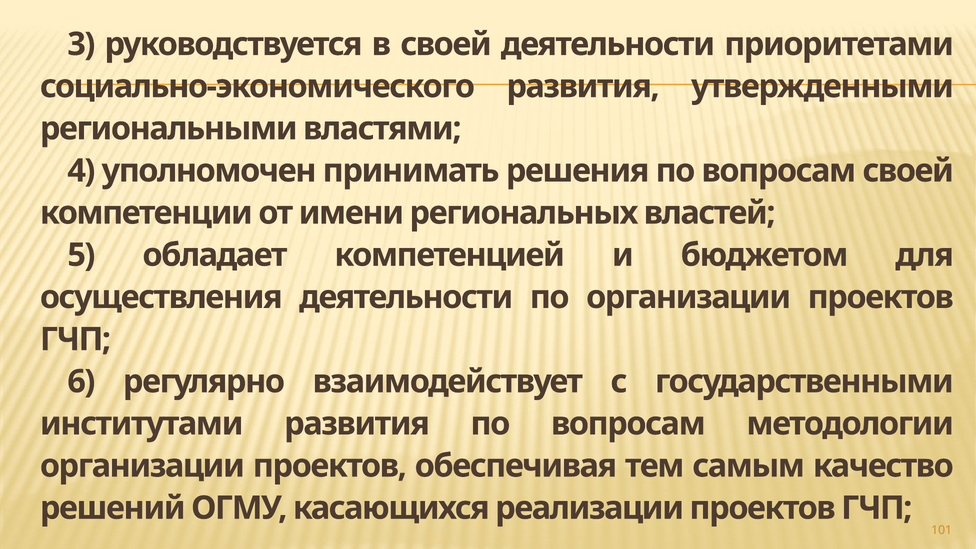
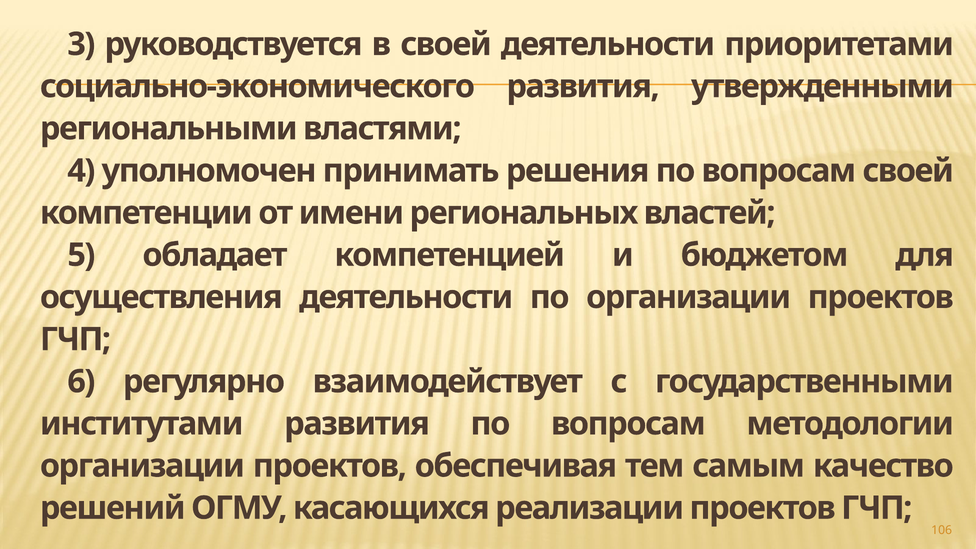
101: 101 -> 106
